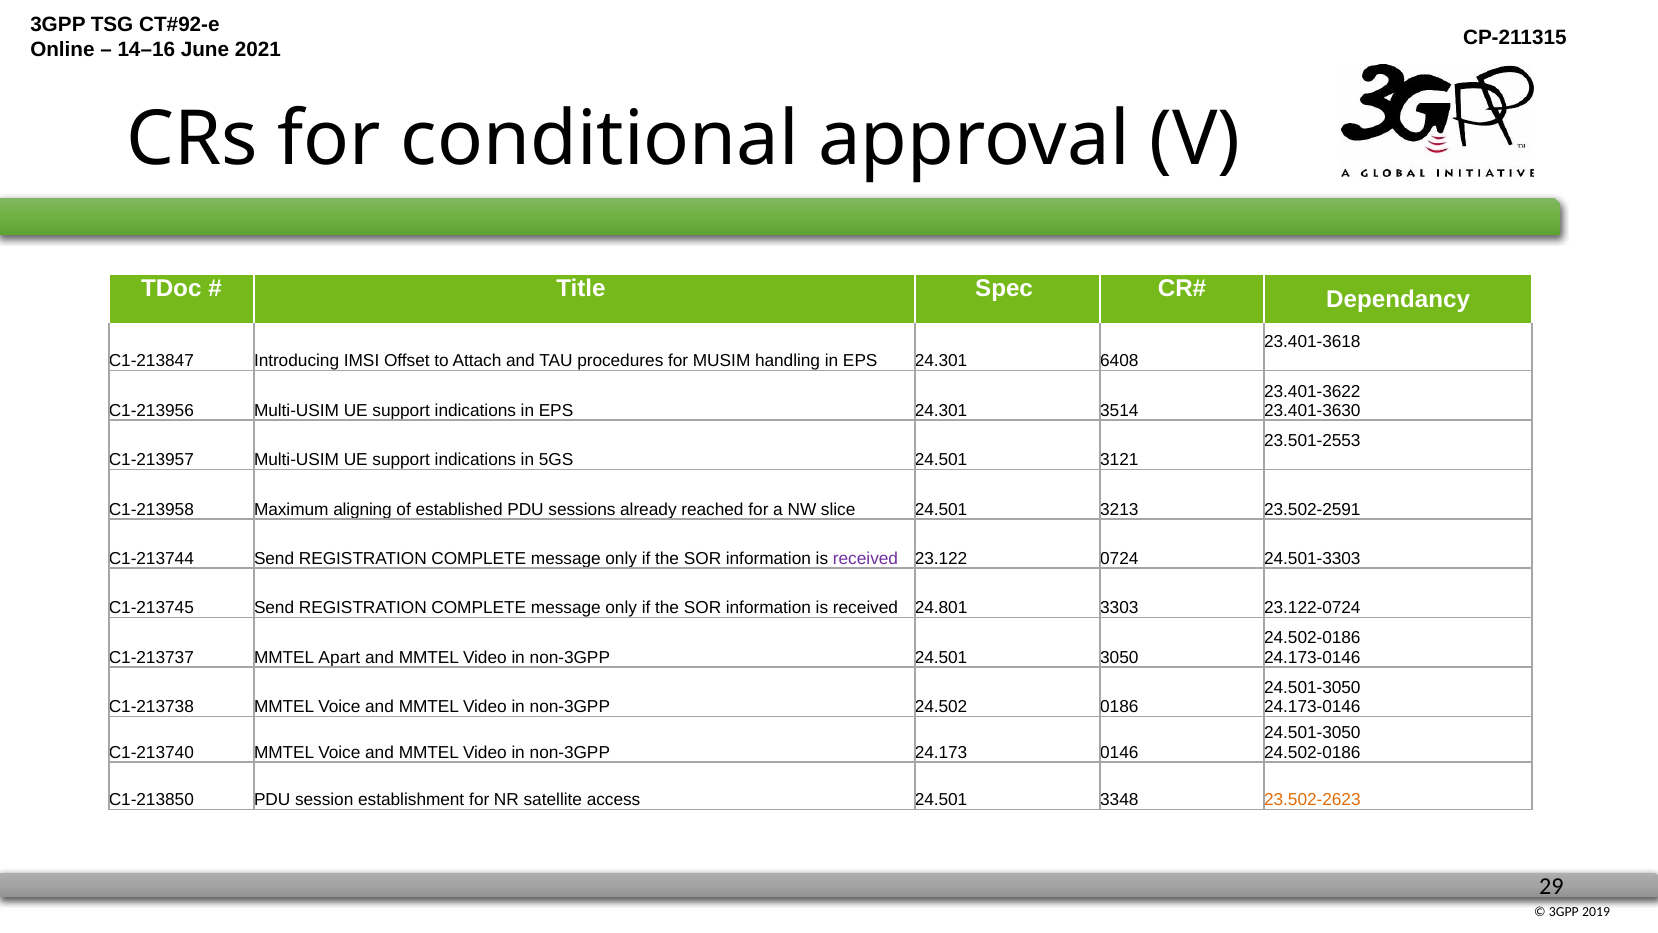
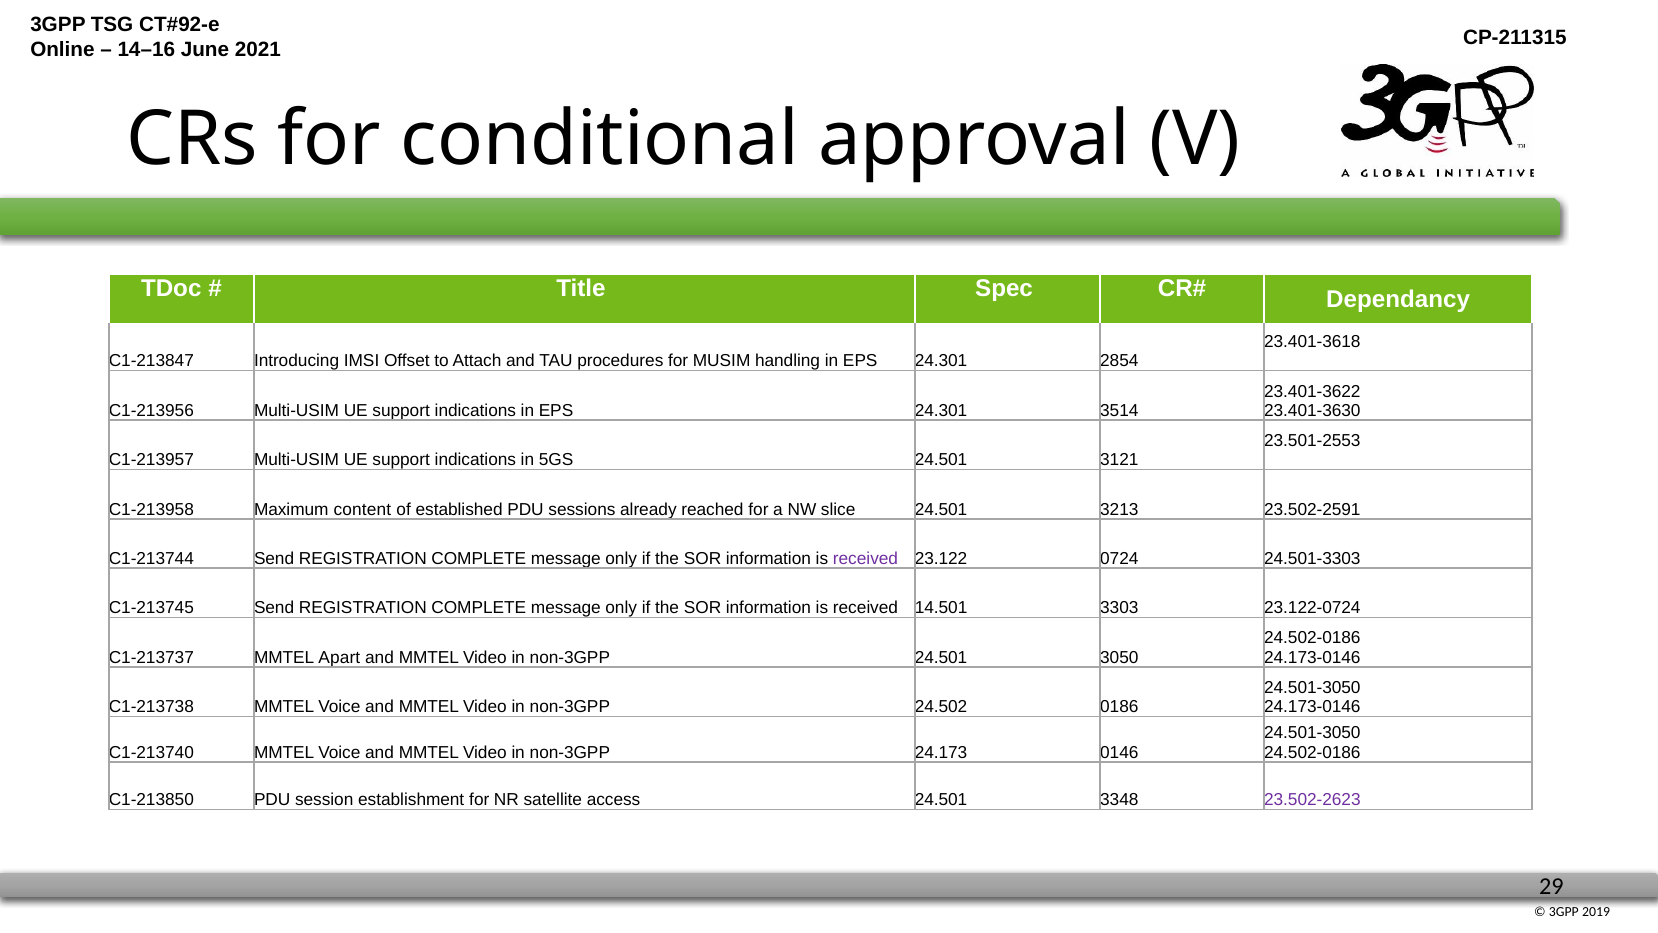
6408: 6408 -> 2854
aligning: aligning -> content
24.801: 24.801 -> 14.501
23.502-2623 colour: orange -> purple
